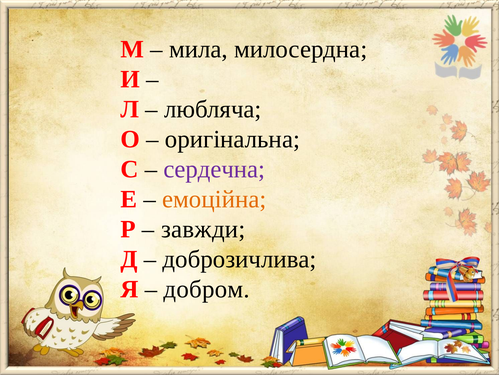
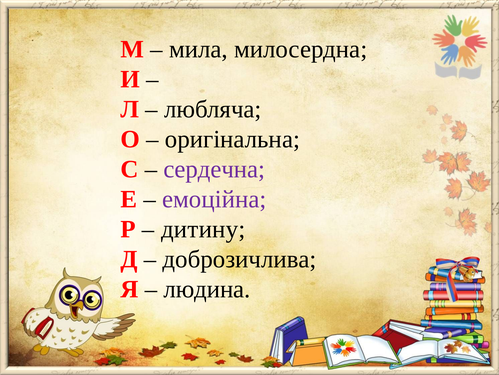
емоційна colour: orange -> purple
завжди: завжди -> дитину
добром: добром -> людина
